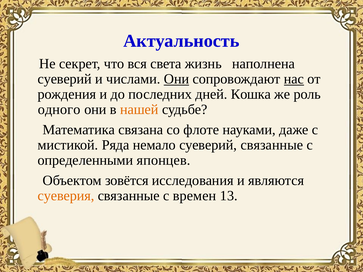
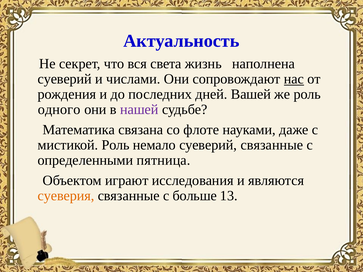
Они at (176, 79) underline: present -> none
Кошка: Кошка -> Вашей
нашей colour: orange -> purple
мистикой Ряда: Ряда -> Роль
японцев: японцев -> пятница
зовётся: зовётся -> играют
времен: времен -> больше
